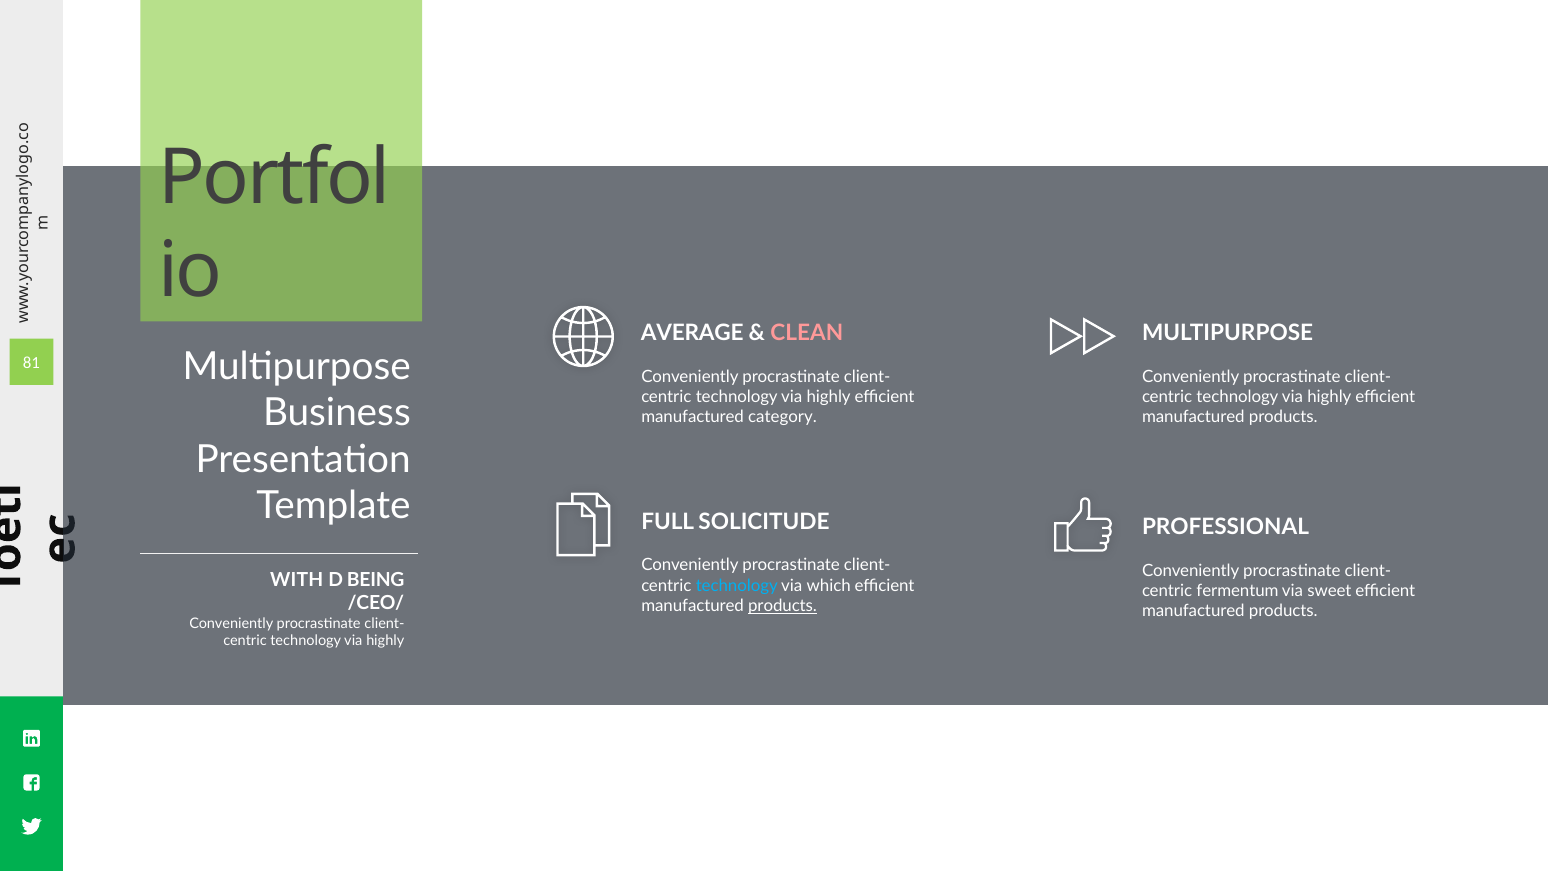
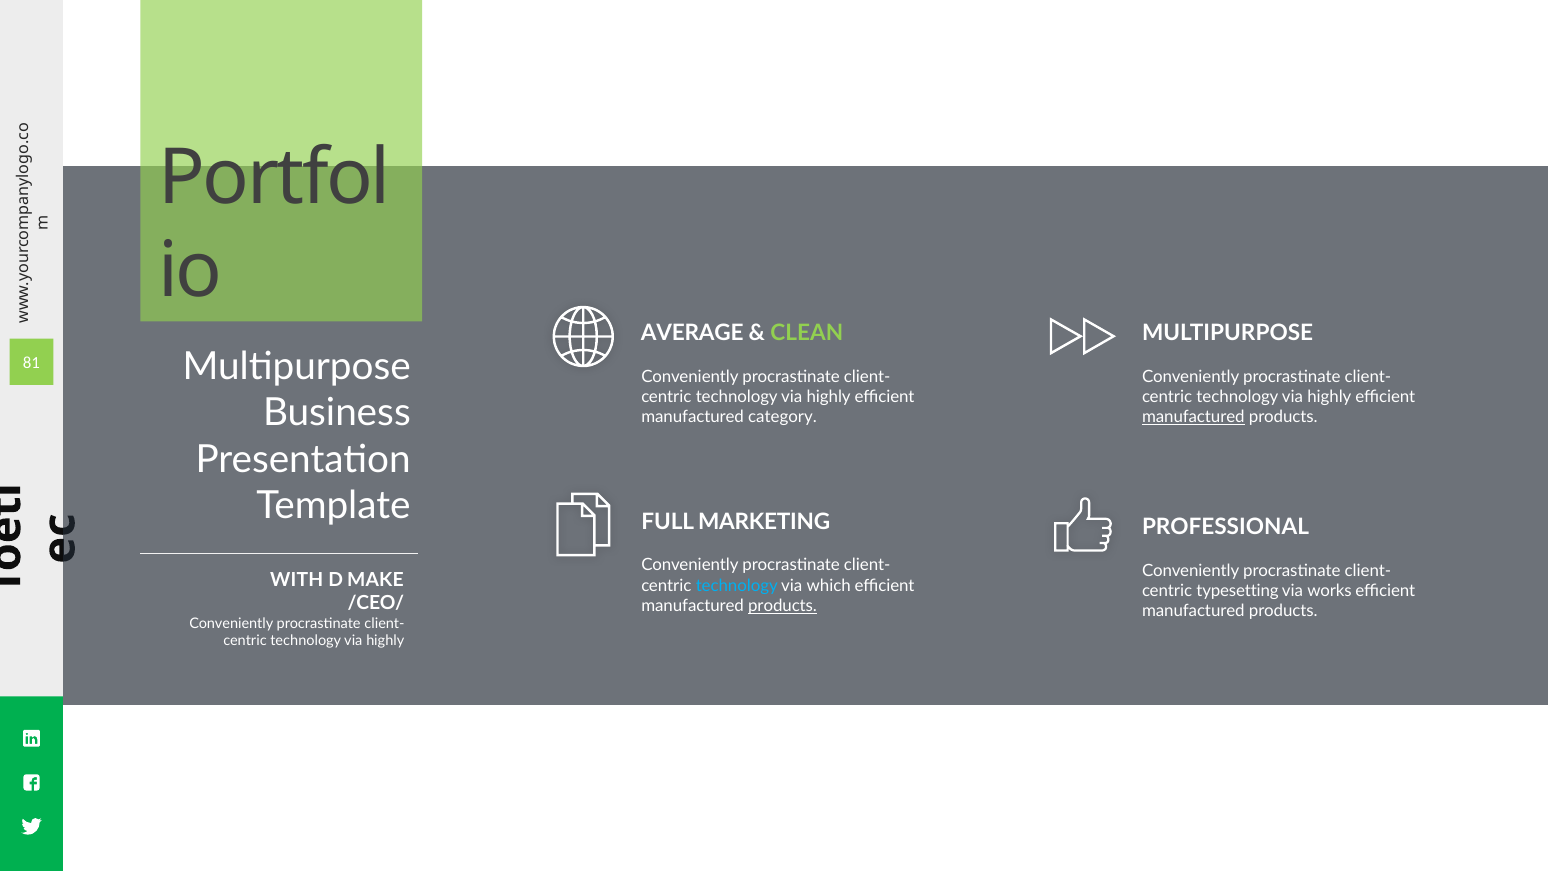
CLEAN colour: pink -> light green
manufactured at (1193, 417) underline: none -> present
SOLICITUDE: SOLICITUDE -> MARKETING
BEING: BEING -> MAKE
fermentum: fermentum -> typesetting
sweet: sweet -> works
